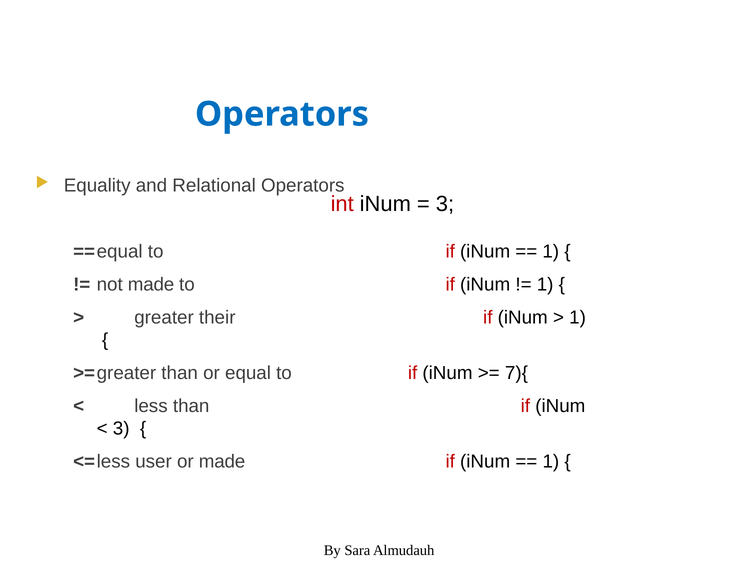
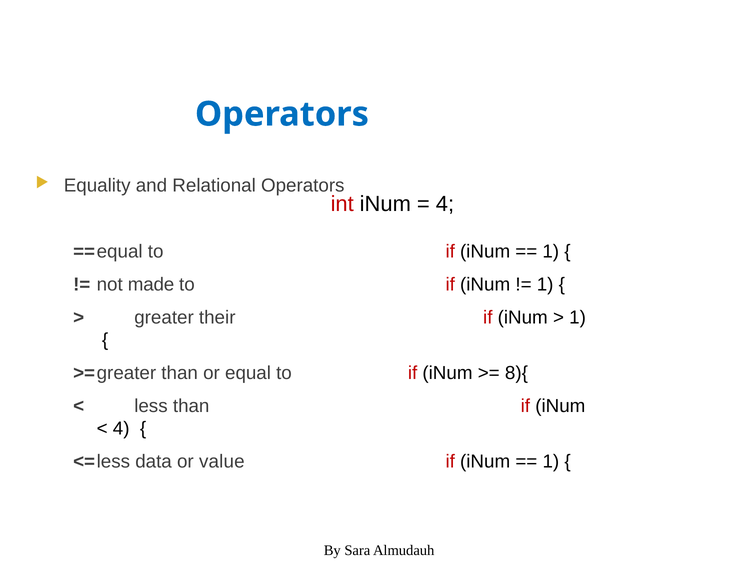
3 at (445, 204): 3 -> 4
7){: 7){ -> 8){
3 at (121, 429): 3 -> 4
user: user -> data
or made: made -> value
